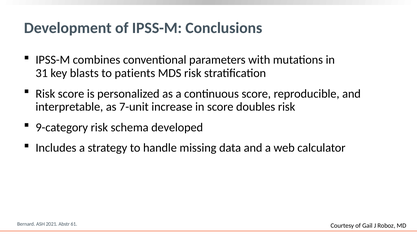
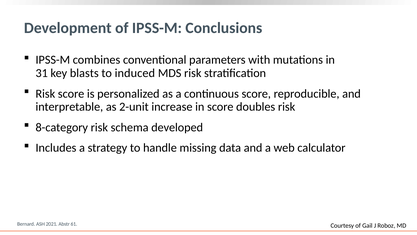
patients: patients -> induced
7-unit: 7-unit -> 2-unit
9-category: 9-category -> 8-category
